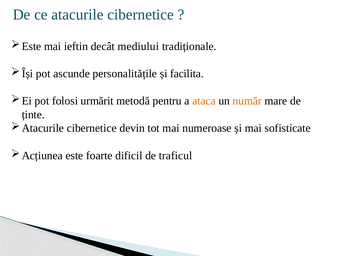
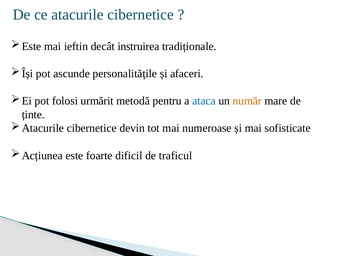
mediului: mediului -> instruirea
facilita: facilita -> afaceri
ataca colour: orange -> blue
